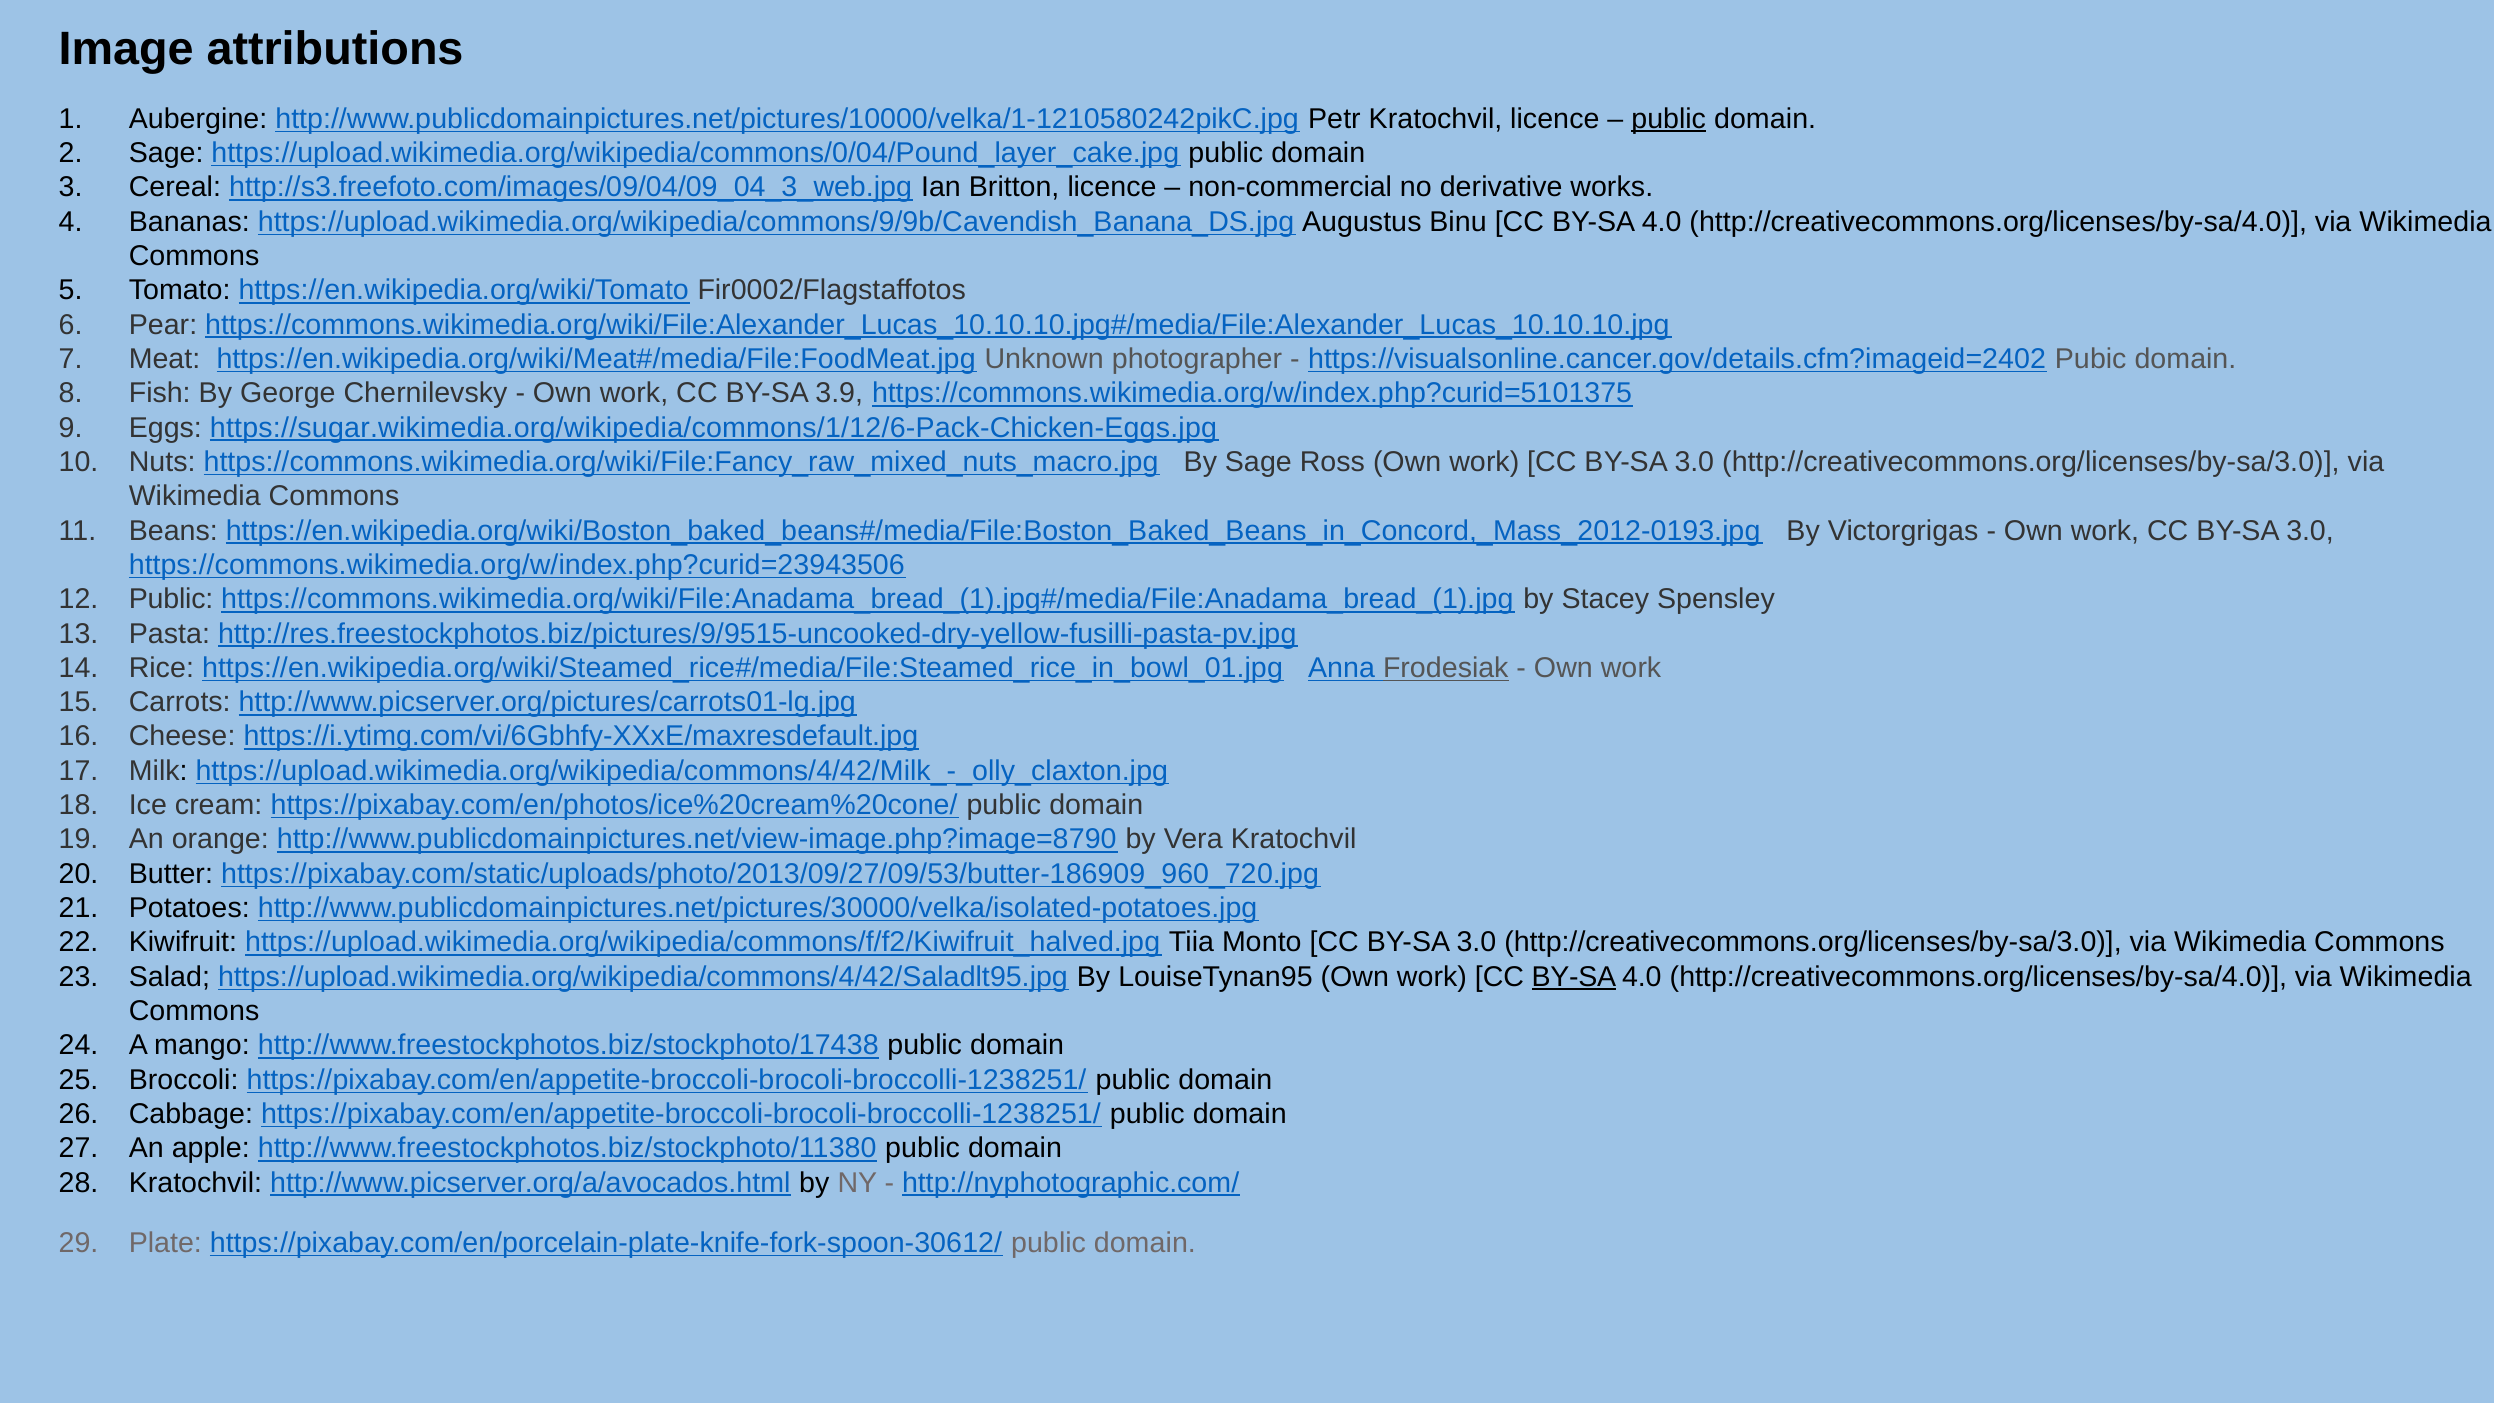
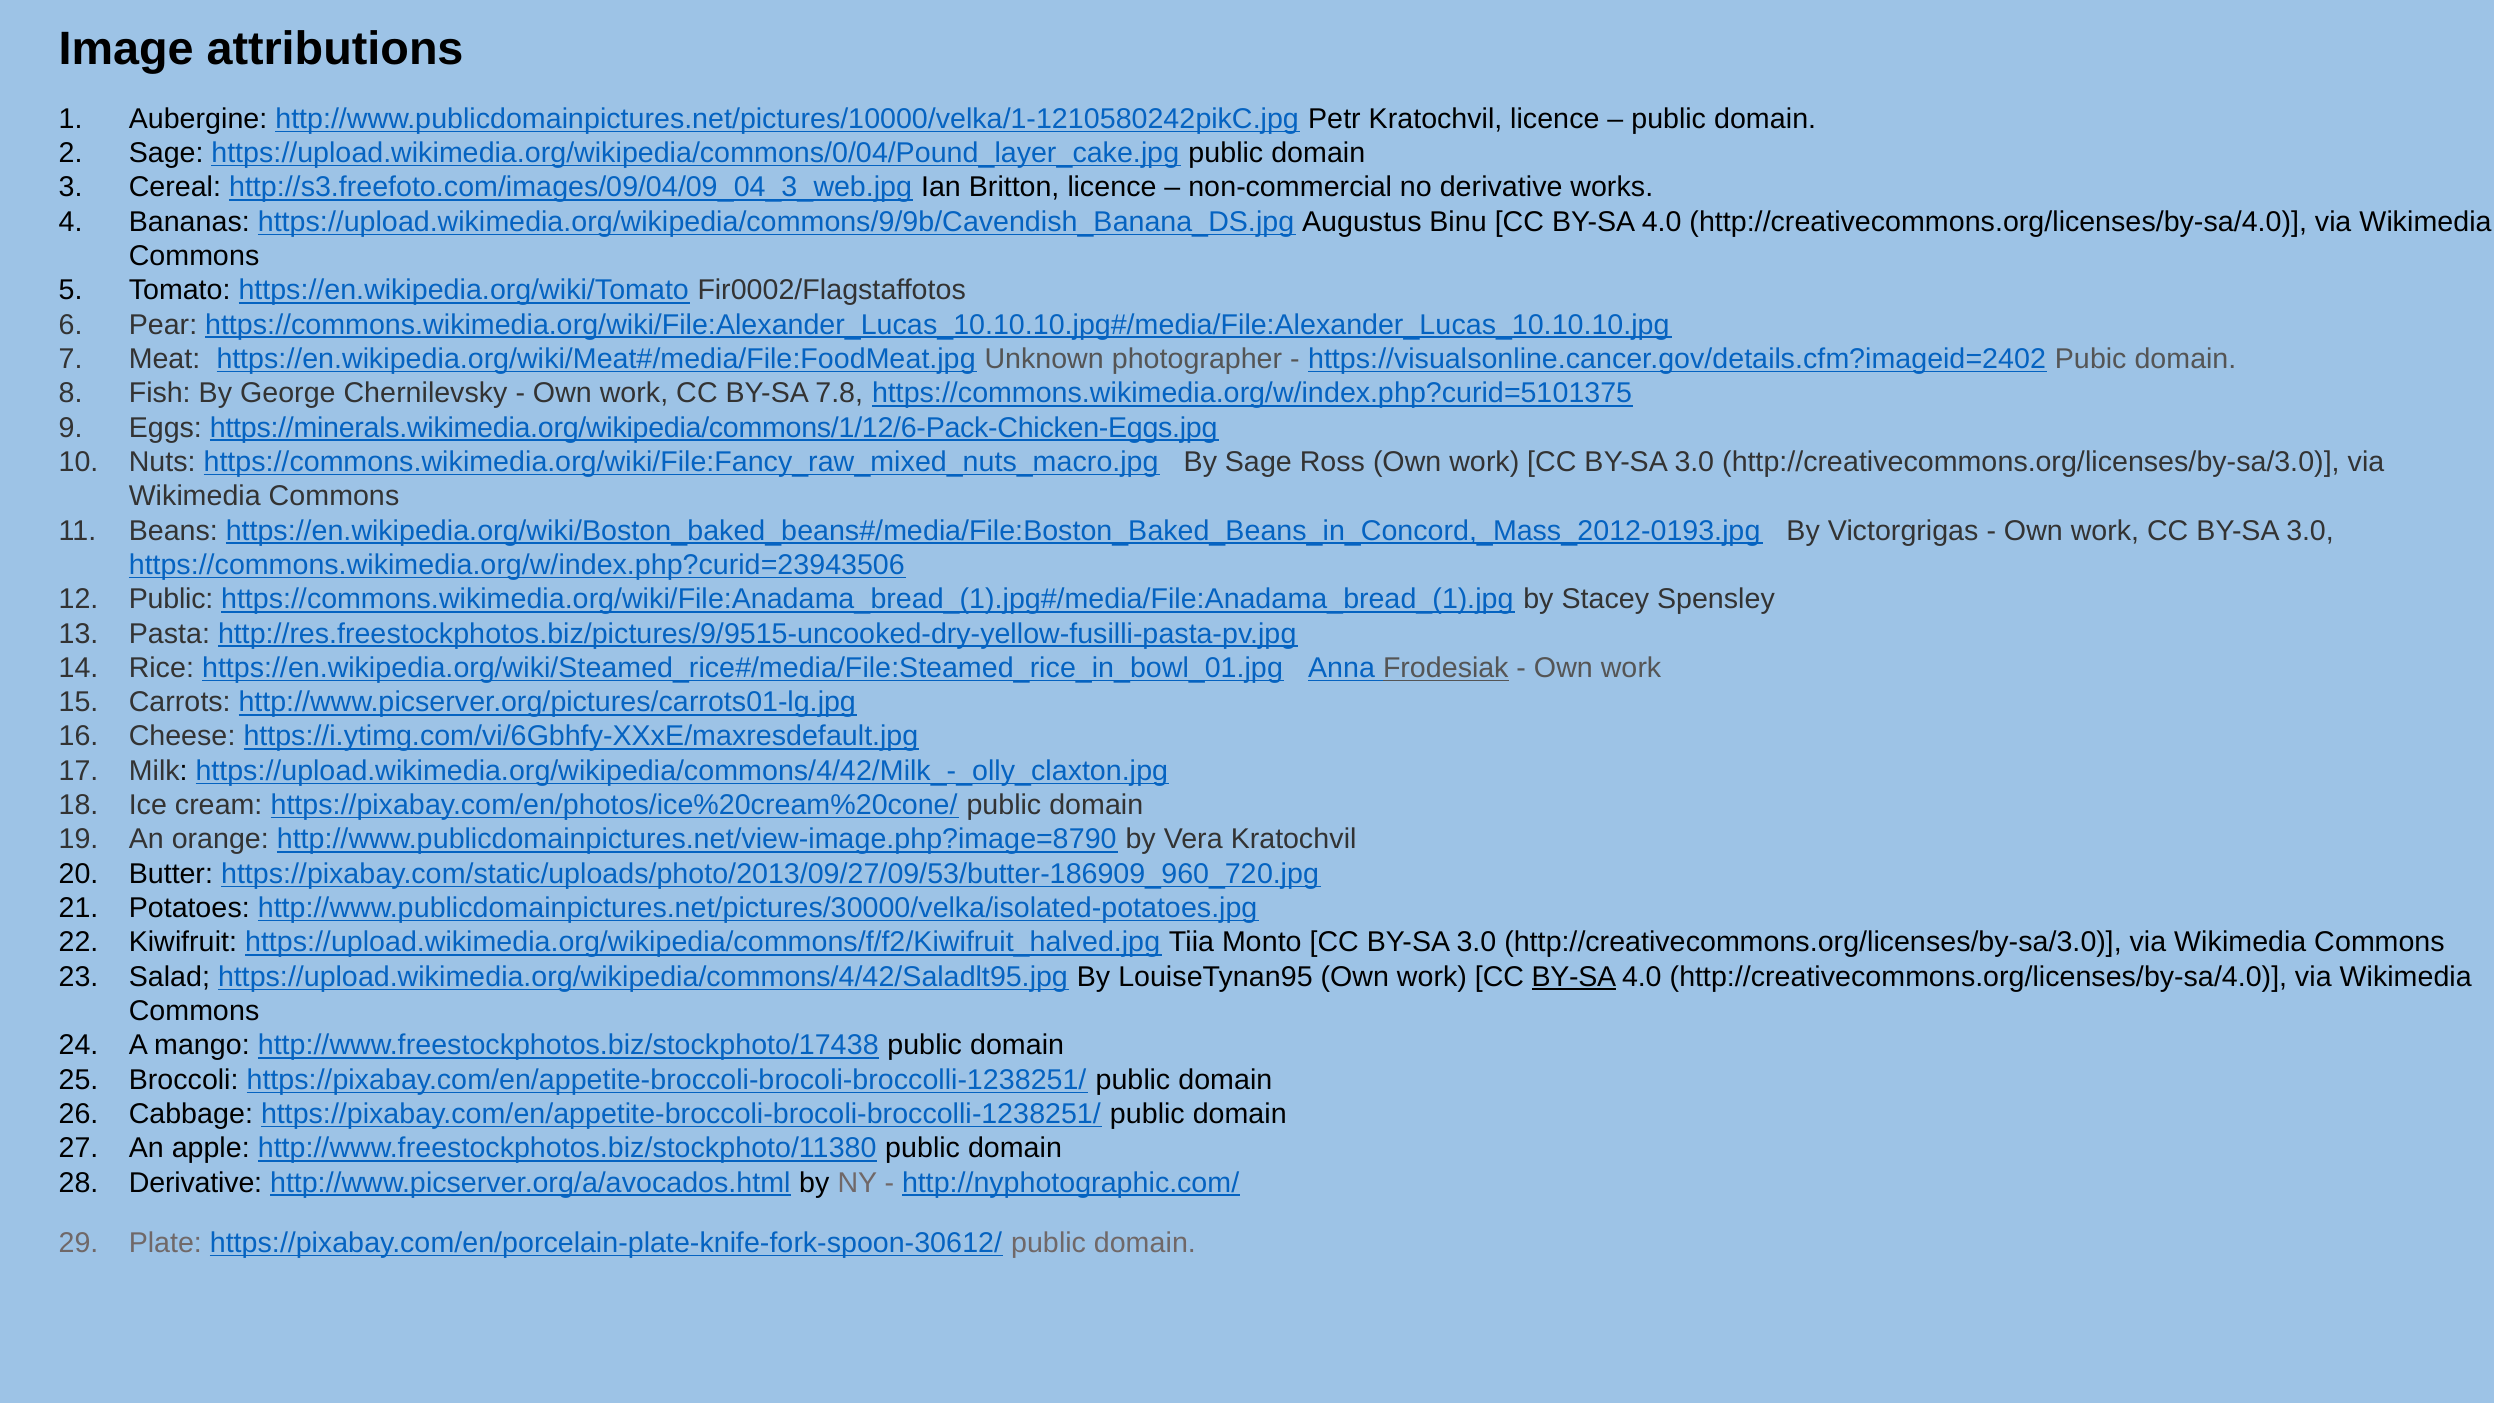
public at (1669, 119) underline: present -> none
3.9: 3.9 -> 7.8
https://sugar.wikimedia.org/wikipedia/commons/1/12/6-Pack-Chicken-Eggs.jpg: https://sugar.wikimedia.org/wikipedia/commons/1/12/6-Pack-Chicken-Eggs.jpg -> https://minerals.wikimedia.org/wikipedia/commons/1/12/6-Pack-Chicken-Eggs.jpg
Kratochvil at (195, 1183): Kratochvil -> Derivative
